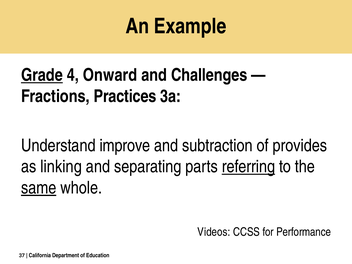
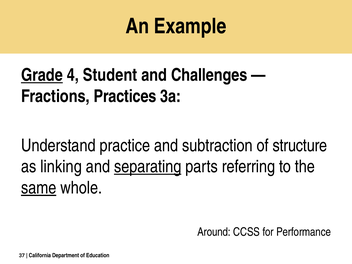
Onward: Onward -> Student
improve: improve -> practice
provides: provides -> structure
separating underline: none -> present
referring underline: present -> none
Videos: Videos -> Around
